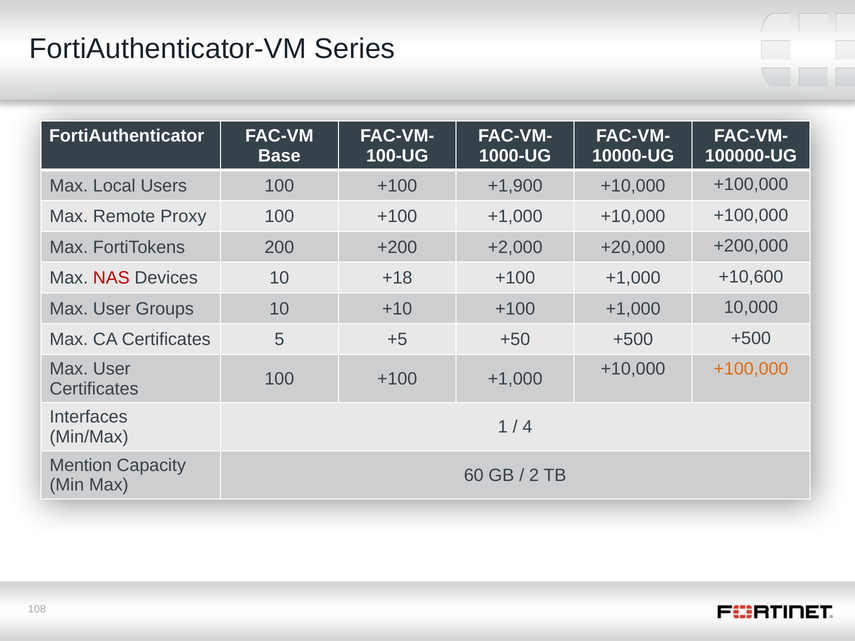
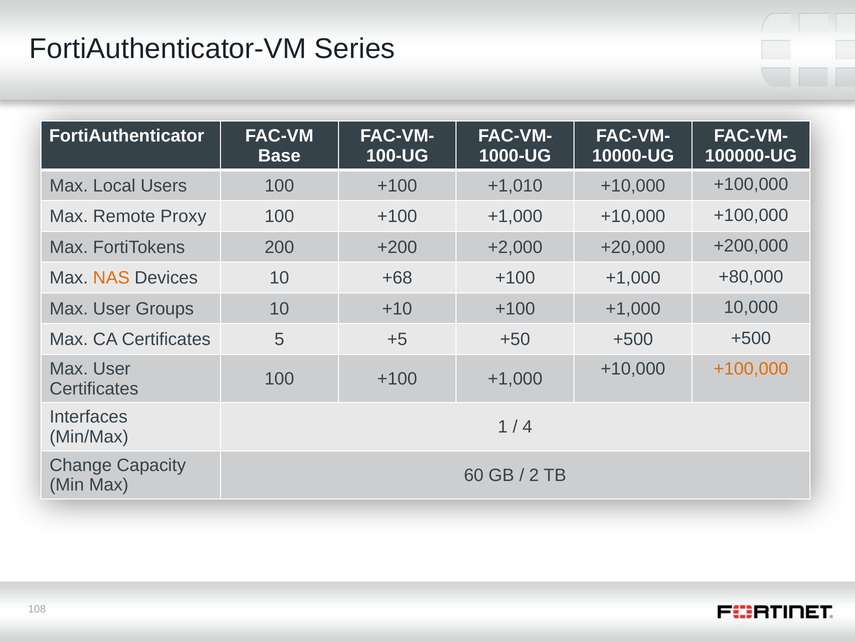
+1,900: +1,900 -> +1,010
NAS colour: red -> orange
+18: +18 -> +68
+10,600: +10,600 -> +80,000
Mention: Mention -> Change
